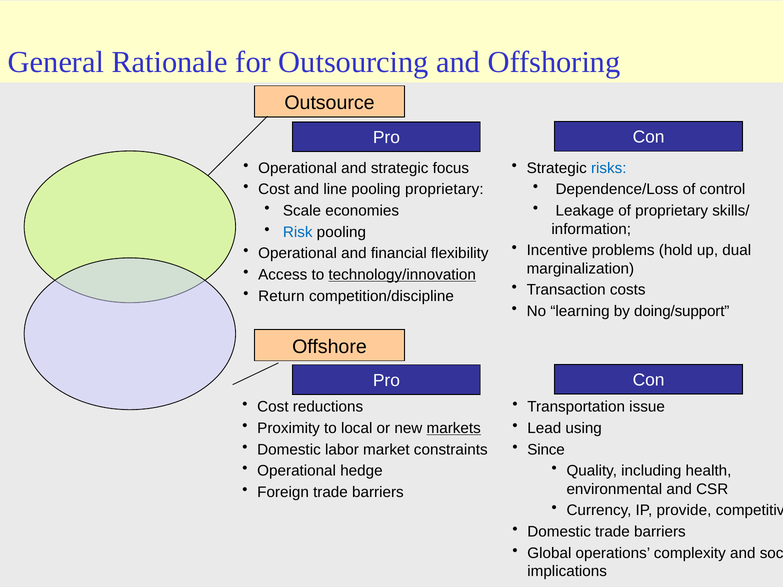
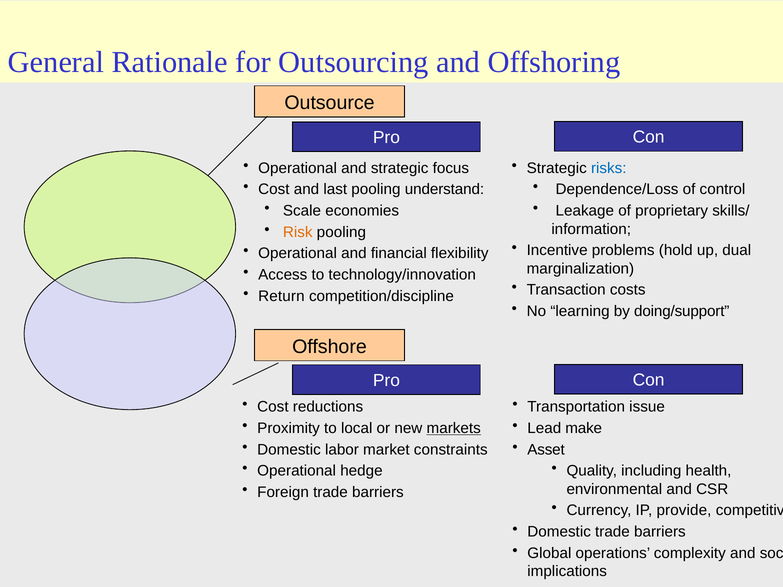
line: line -> last
pooling proprietary: proprietary -> understand
Risk colour: blue -> orange
technology/innovation underline: present -> none
using: using -> make
Since: Since -> Asset
